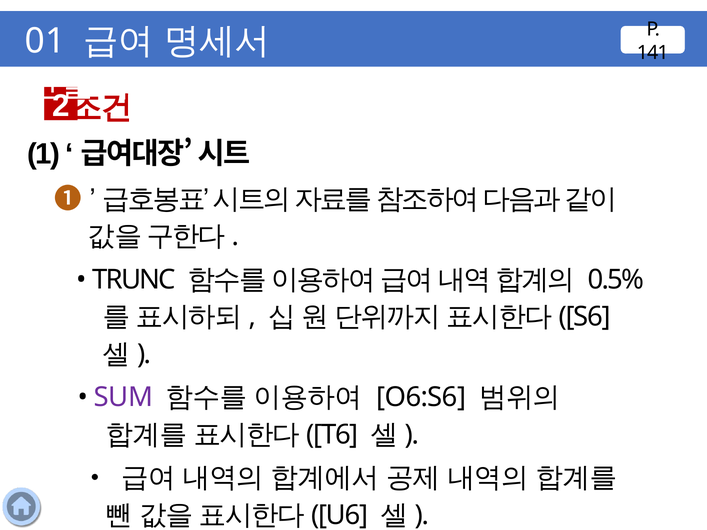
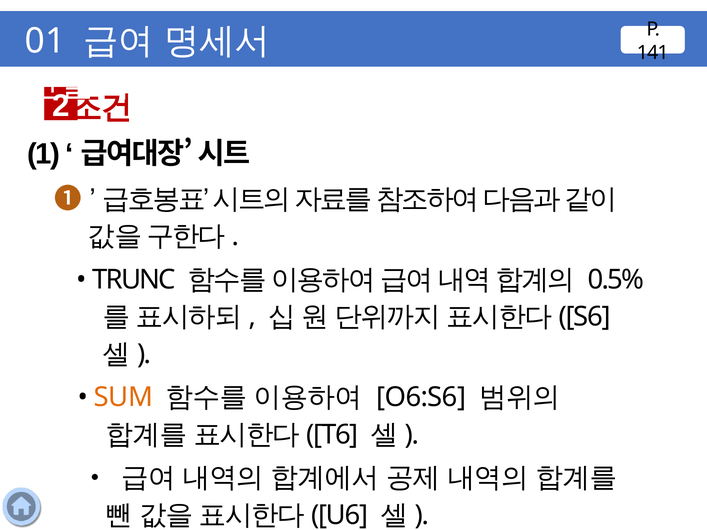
SUM colour: purple -> orange
